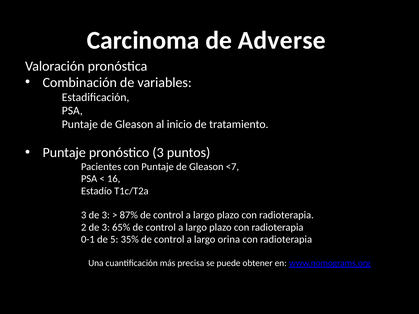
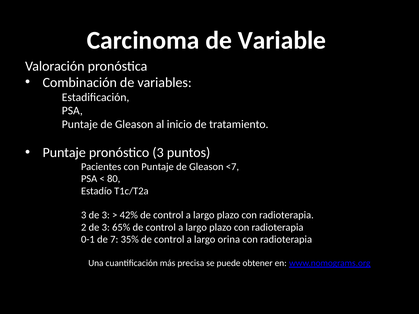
Adverse: Adverse -> Variable
16: 16 -> 80
87%: 87% -> 42%
5: 5 -> 7
